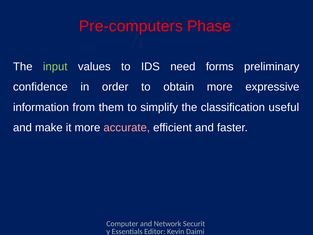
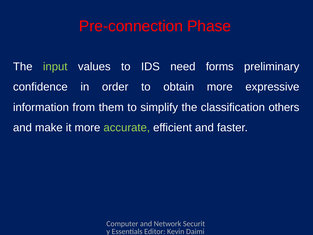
Pre-computers: Pre-computers -> Pre-connection
useful: useful -> others
accurate colour: pink -> light green
